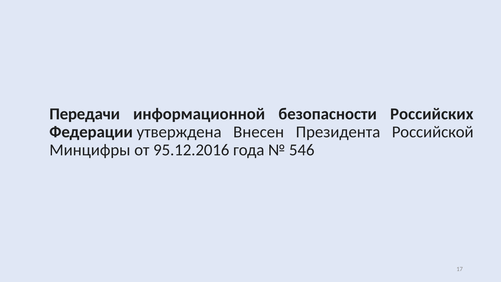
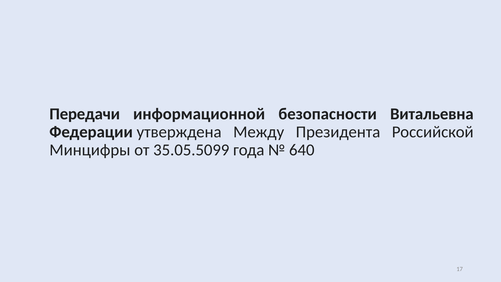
Российских: Российских -> Витальевна
Внесен: Внесен -> Между
95.12.2016: 95.12.2016 -> 35.05.5099
546: 546 -> 640
